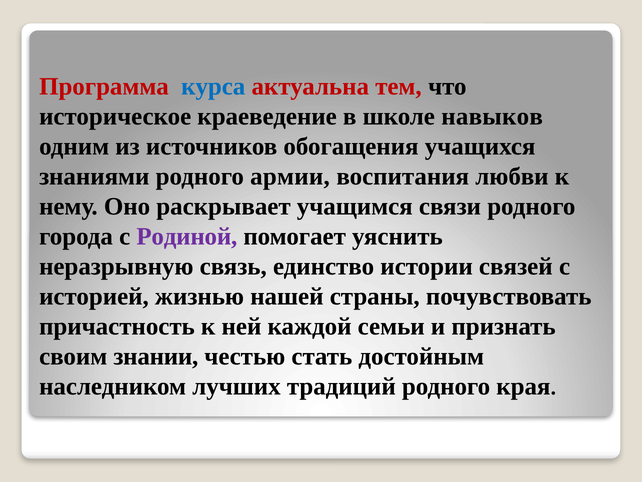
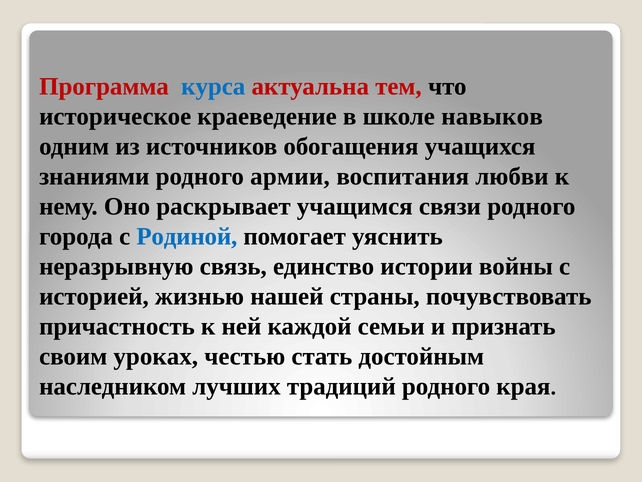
Родиной colour: purple -> blue
связей: связей -> войны
знании: знании -> уроках
